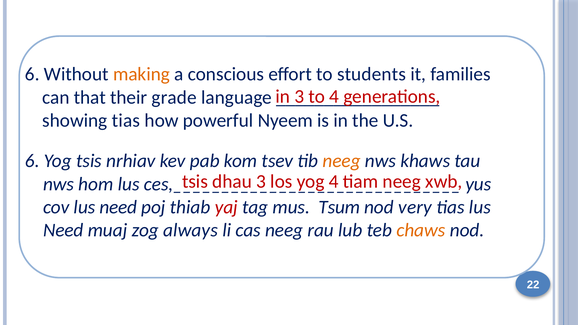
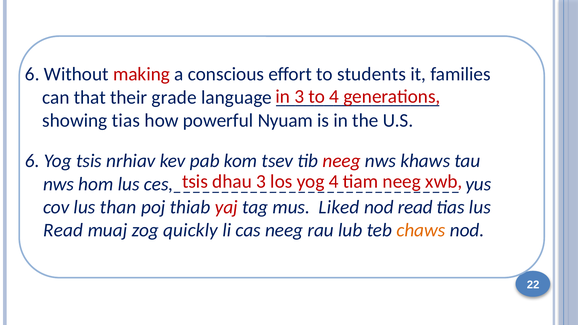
making colour: orange -> red
Nyeem: Nyeem -> Nyuam
neeg at (342, 161) colour: orange -> red
cov lus need: need -> than
Tsum: Tsum -> Liked
nod very: very -> read
Need at (63, 230): Need -> Read
always: always -> quickly
